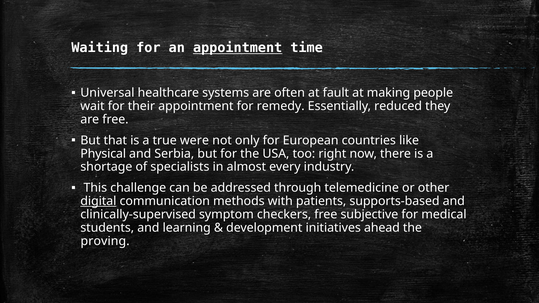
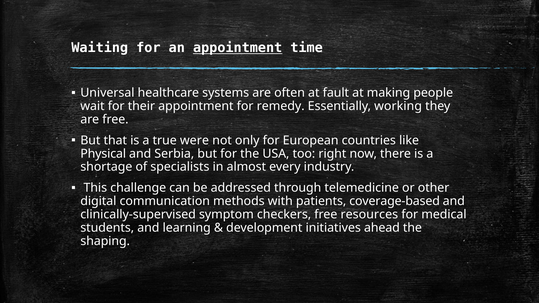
reduced: reduced -> working
digital underline: present -> none
supports-based: supports-based -> coverage-based
subjective: subjective -> resources
proving: proving -> shaping
